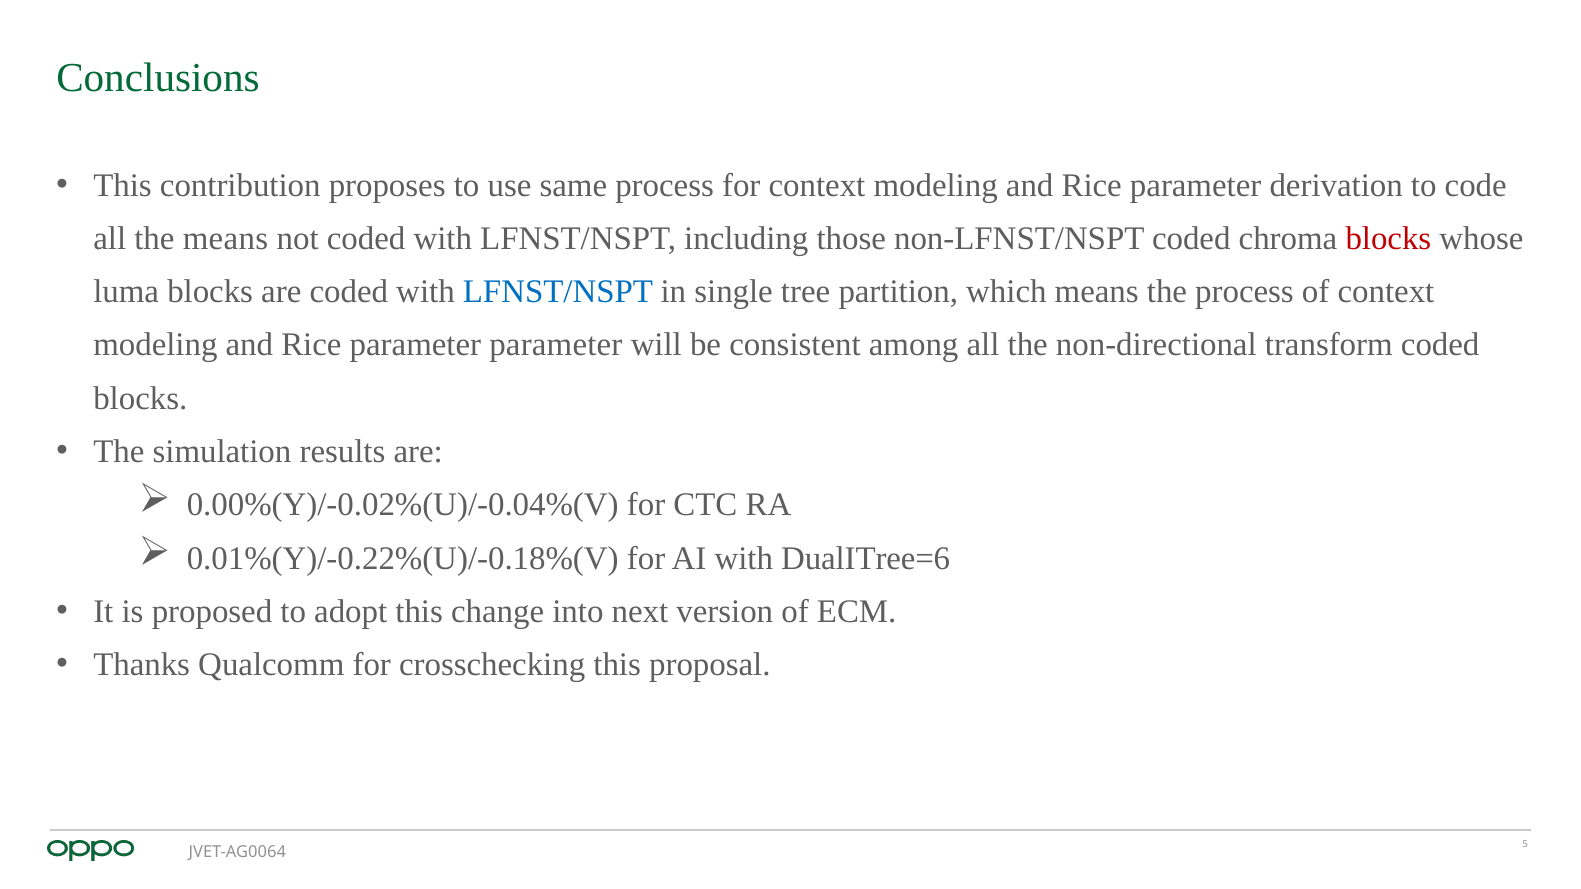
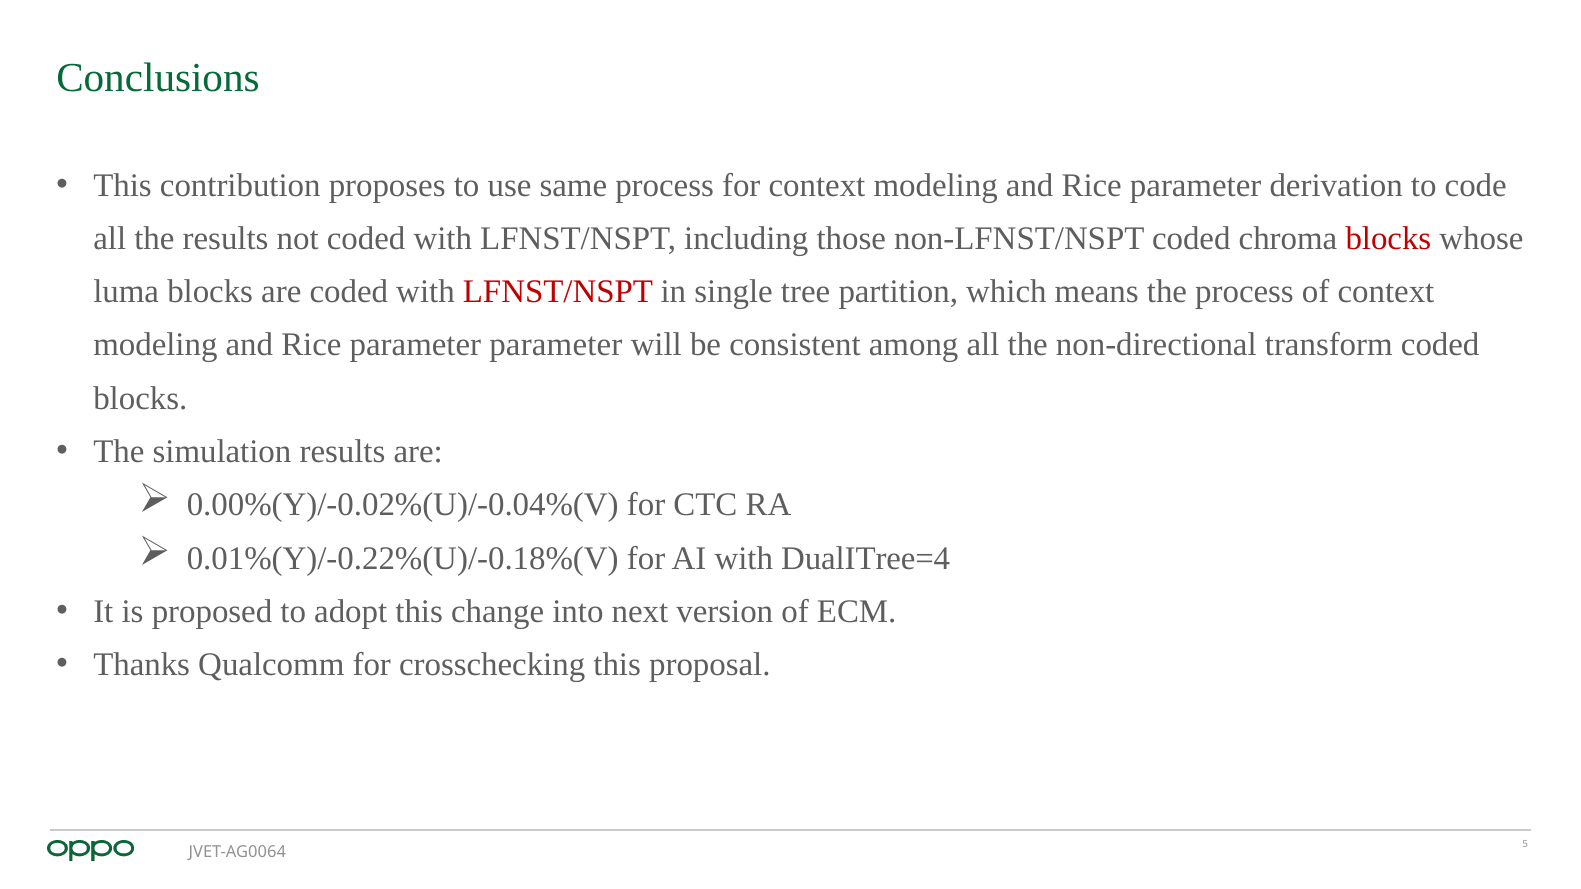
the means: means -> results
LFNST/NSPT at (558, 292) colour: blue -> red
DualITree=6: DualITree=6 -> DualITree=4
